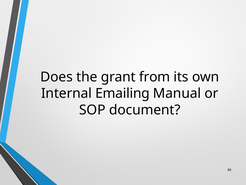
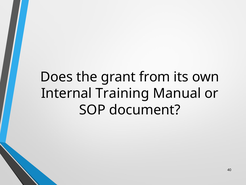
Emailing: Emailing -> Training
